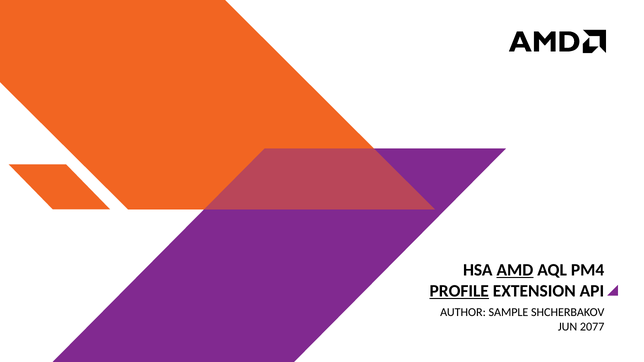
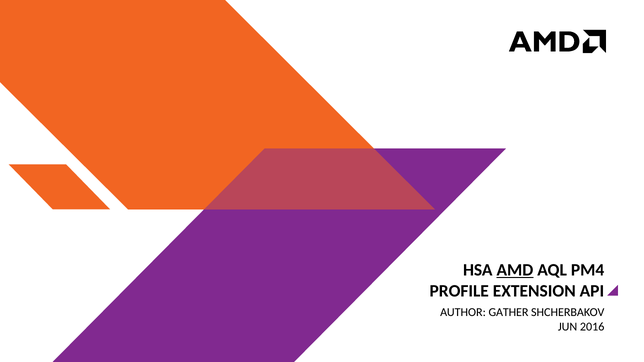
PROFILE underline: present -> none
SAMPLE: SAMPLE -> GATHER
2077: 2077 -> 2016
